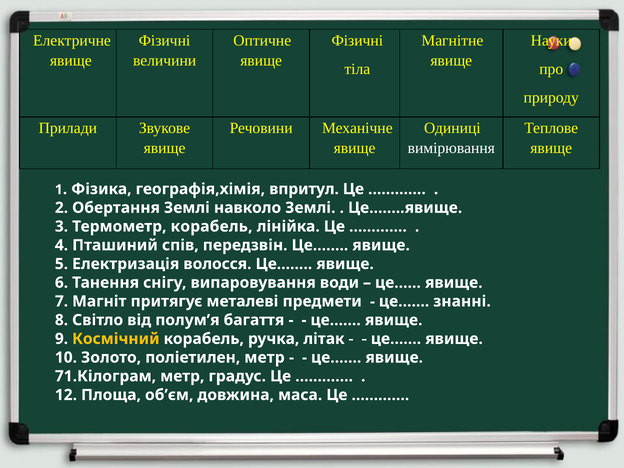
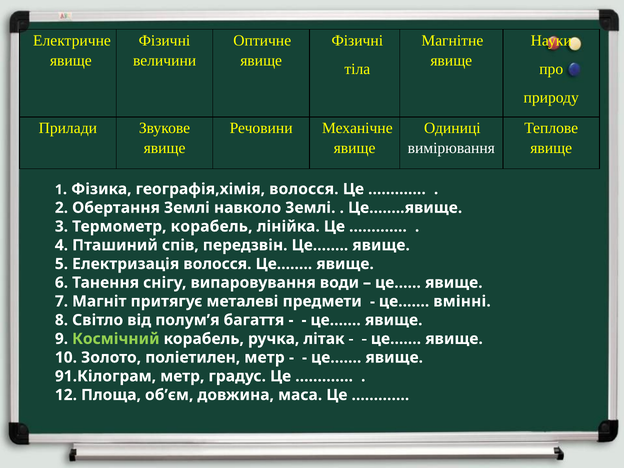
географія,хімія впритул: впритул -> волосся
знанні: знанні -> вмінні
Космічний colour: yellow -> light green
71.Кілограм: 71.Кілограм -> 91.Кілограм
